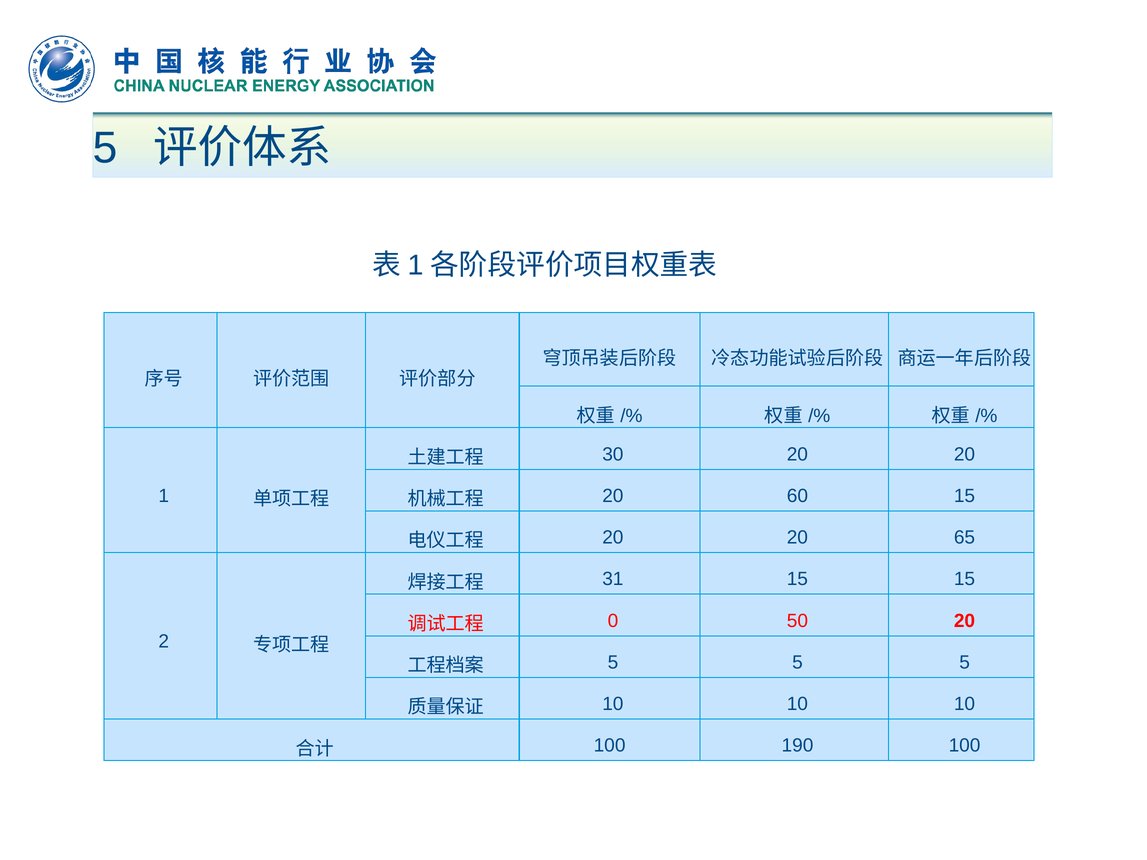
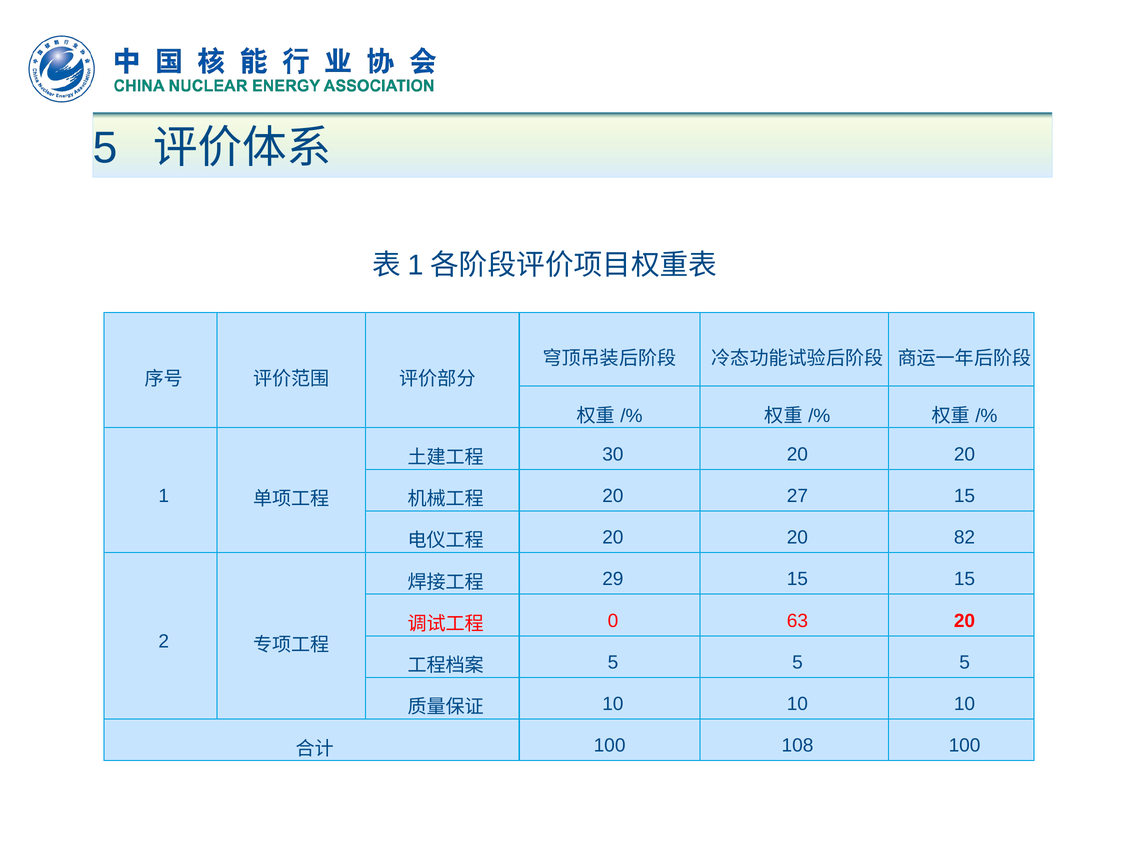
60: 60 -> 27
65: 65 -> 82
31: 31 -> 29
50: 50 -> 63
190: 190 -> 108
